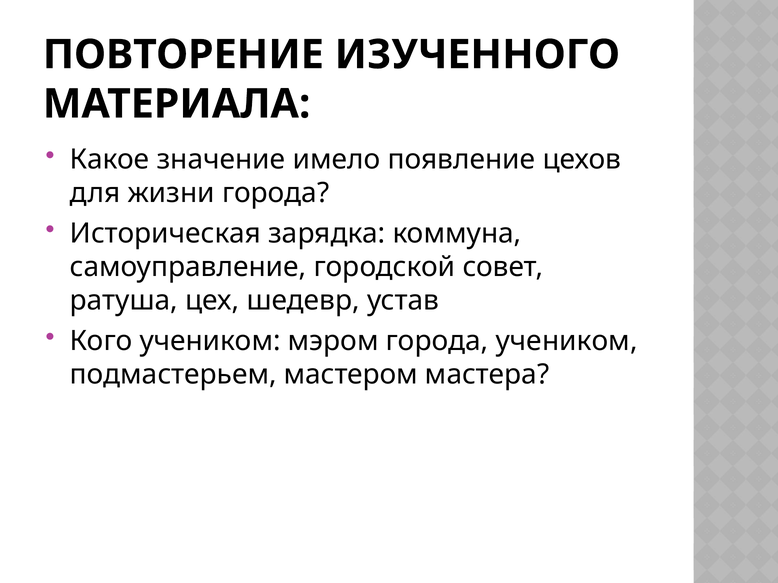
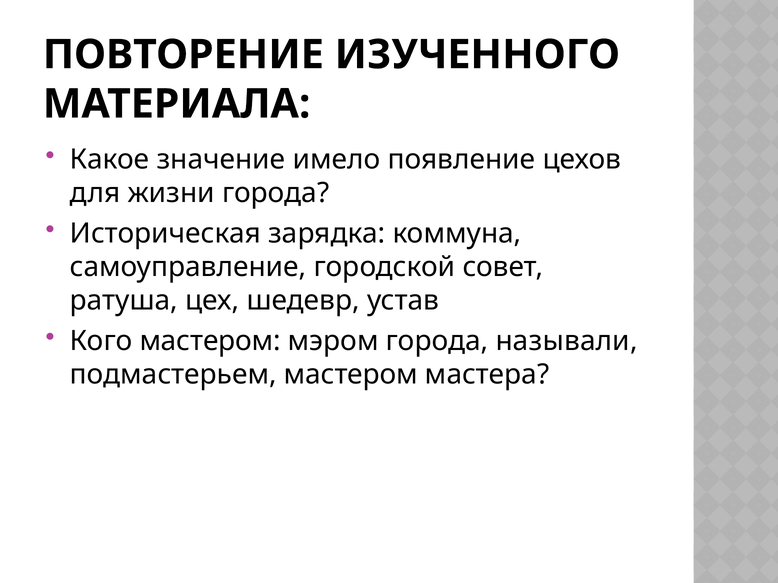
Кого учеником: учеником -> мастером
города учеником: учеником -> называли
